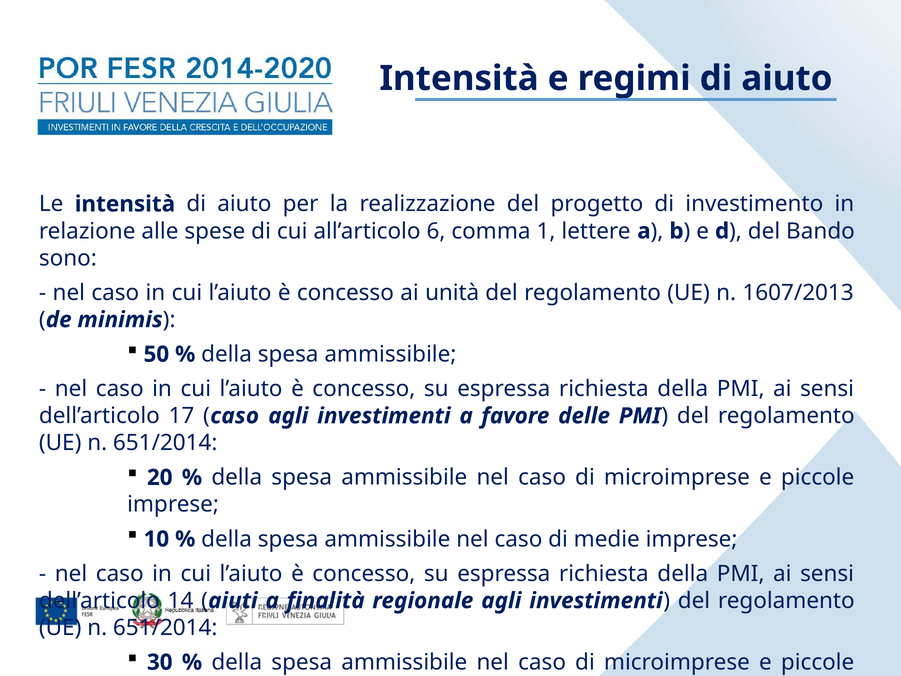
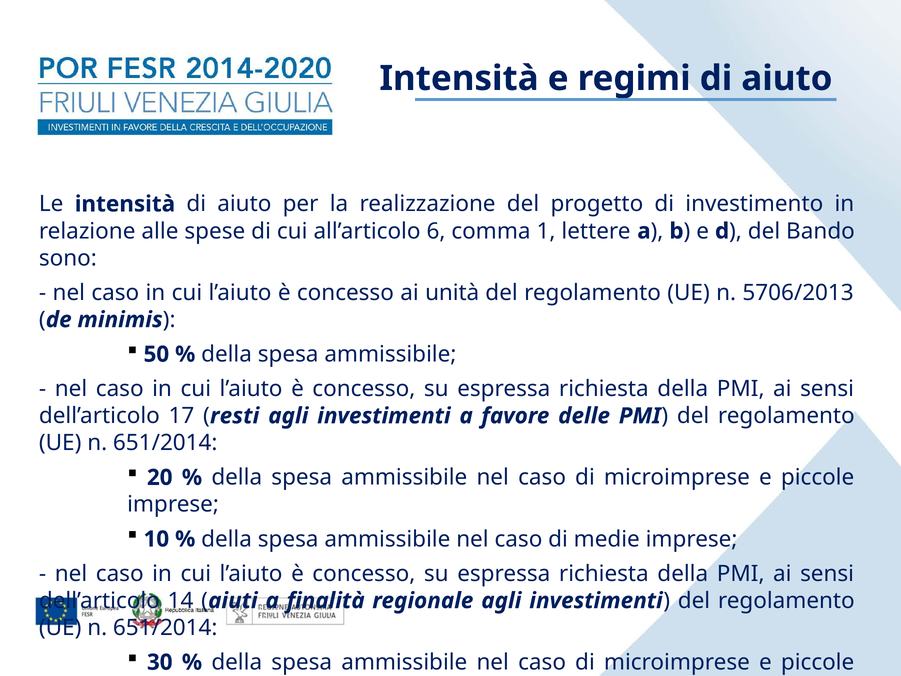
1607/2013: 1607/2013 -> 5706/2013
caso at (235, 416): caso -> resti
